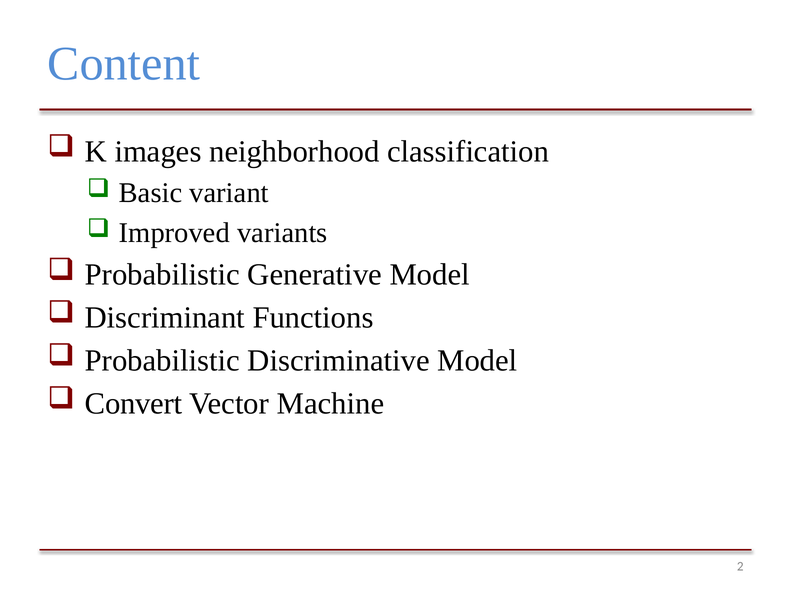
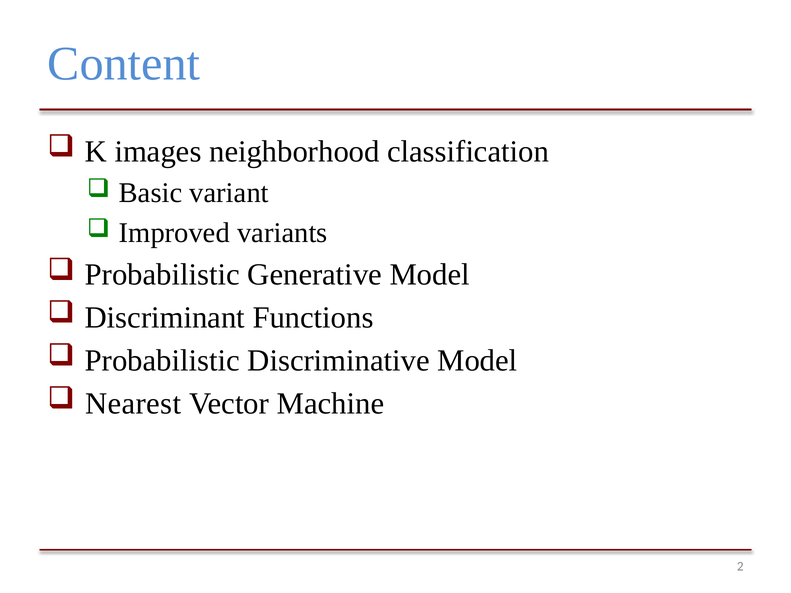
Convert: Convert -> Nearest
